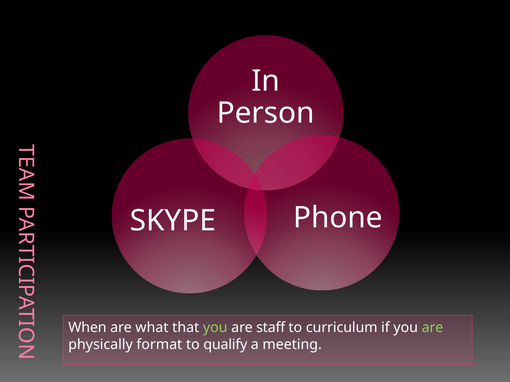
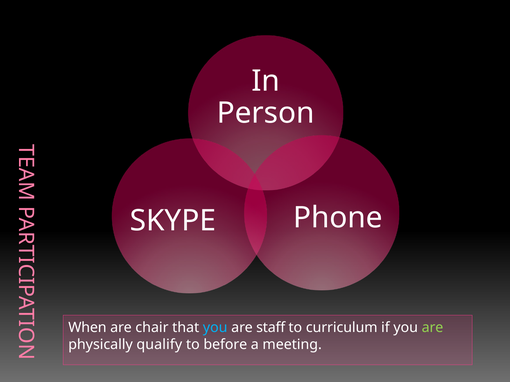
what: what -> chair
you at (215, 328) colour: light green -> light blue
format: format -> qualify
qualify: qualify -> before
